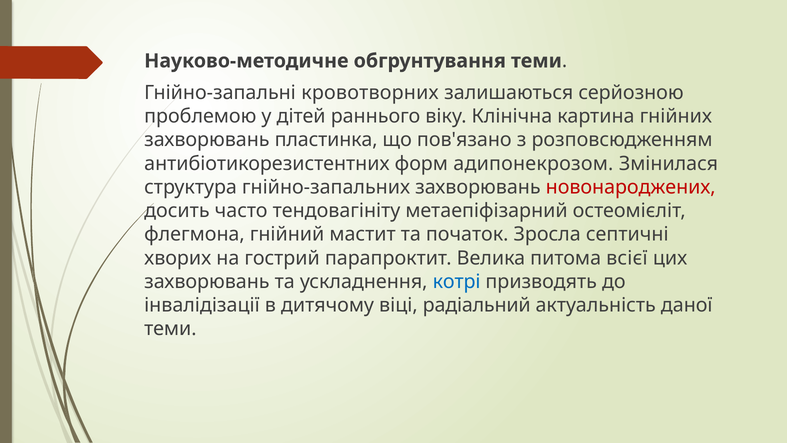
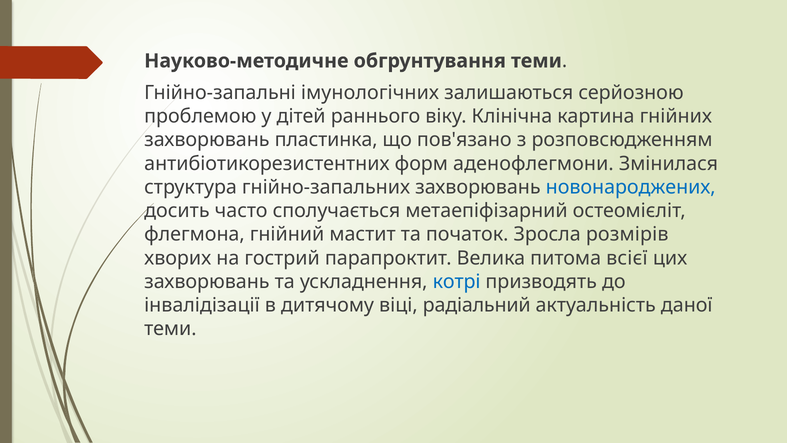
кровотворних: кровотворних -> імунологічних
адипонекрозом: адипонекрозом -> аденофлегмони
новонароджених colour: red -> blue
тендовагініту: тендовагініту -> сполучається
септичні: септичні -> розмірів
